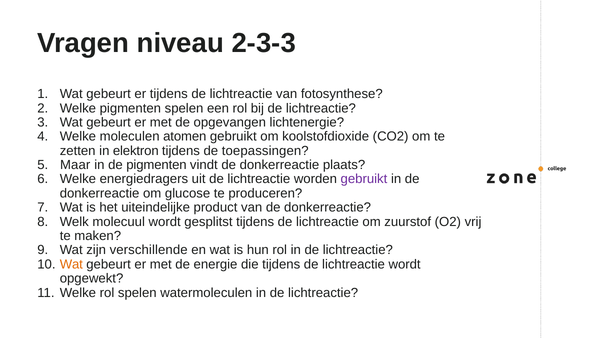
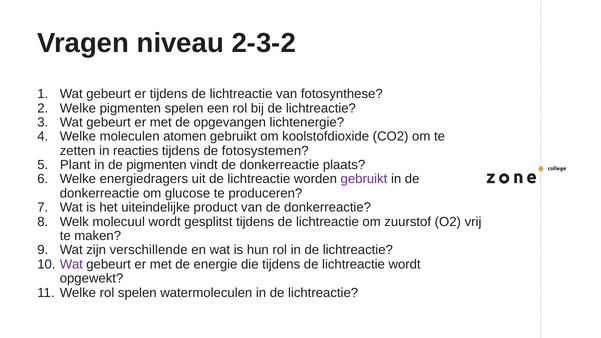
2-3-3: 2-3-3 -> 2-3-2
elektron: elektron -> reacties
toepassingen: toepassingen -> fotosystemen
Maar: Maar -> Plant
Wat at (71, 264) colour: orange -> purple
